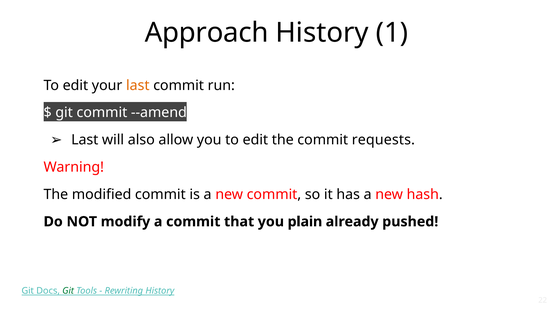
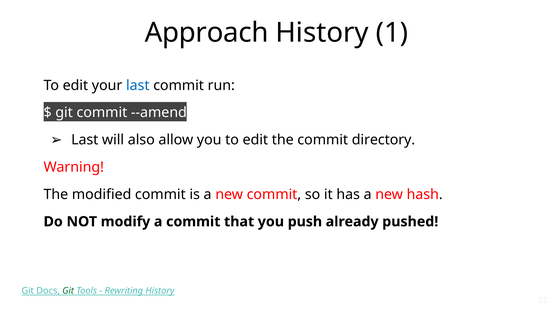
last at (138, 85) colour: orange -> blue
requests: requests -> directory
plain: plain -> push
